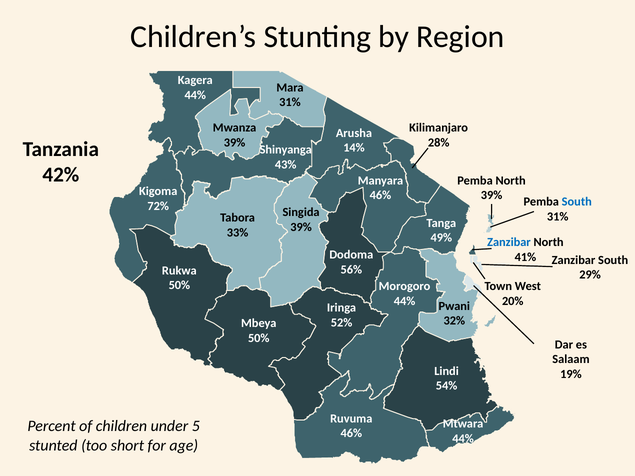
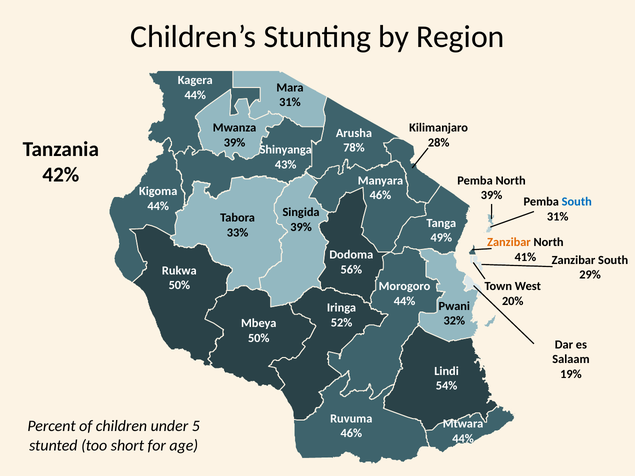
14%: 14% -> 78%
72% at (158, 206): 72% -> 44%
Zanzibar at (509, 242) colour: blue -> orange
